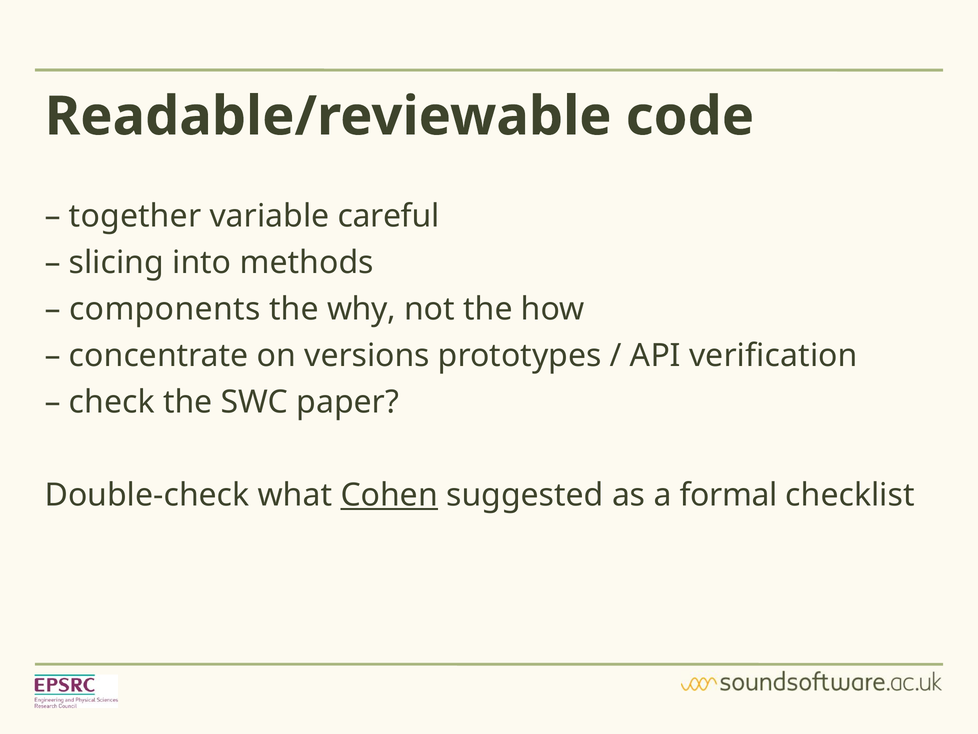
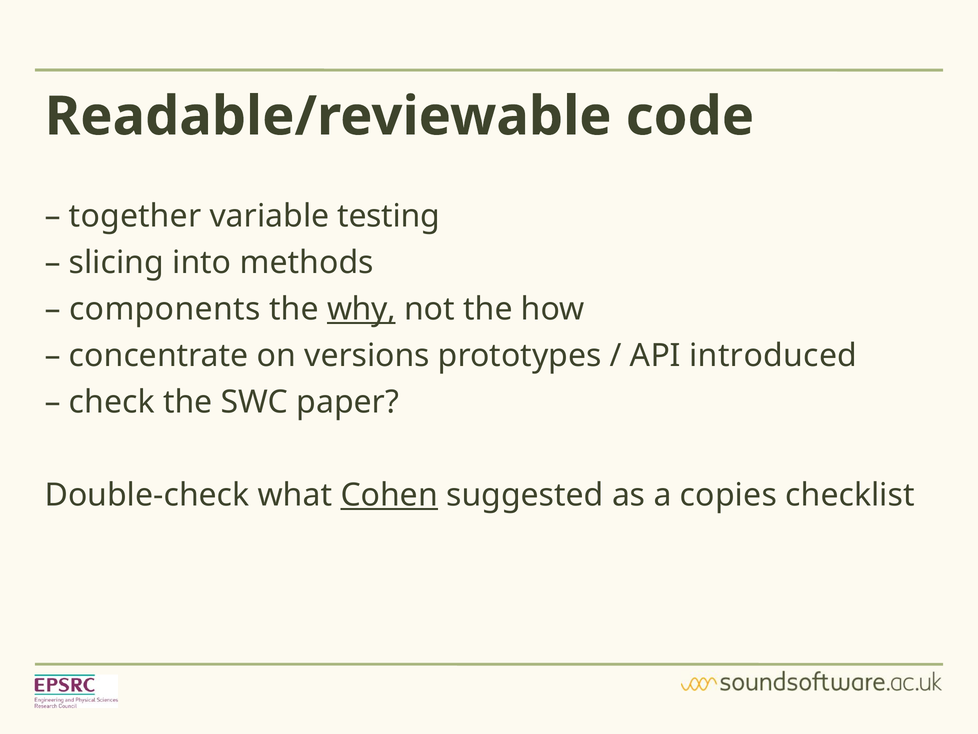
careful: careful -> testing
why underline: none -> present
verification: verification -> introduced
formal: formal -> copies
